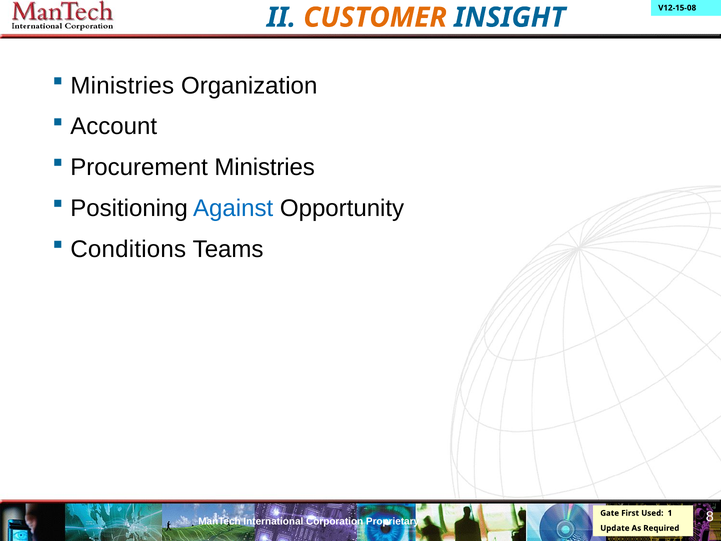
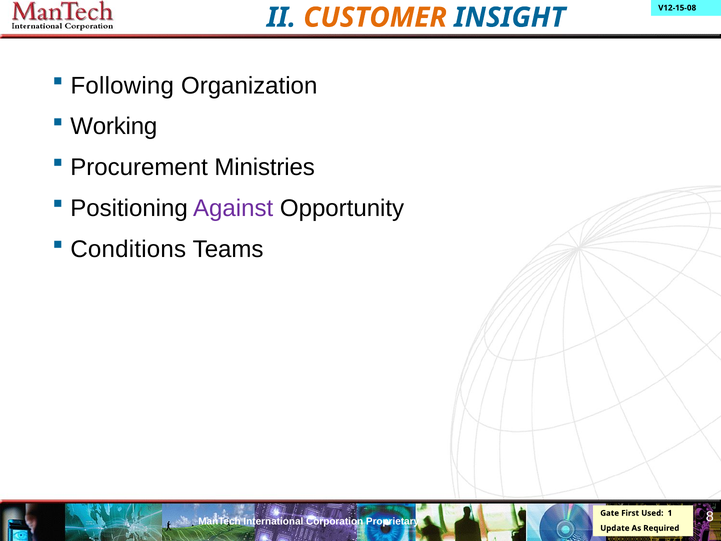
Ministries at (122, 86): Ministries -> Following
Account: Account -> Working
Against colour: blue -> purple
